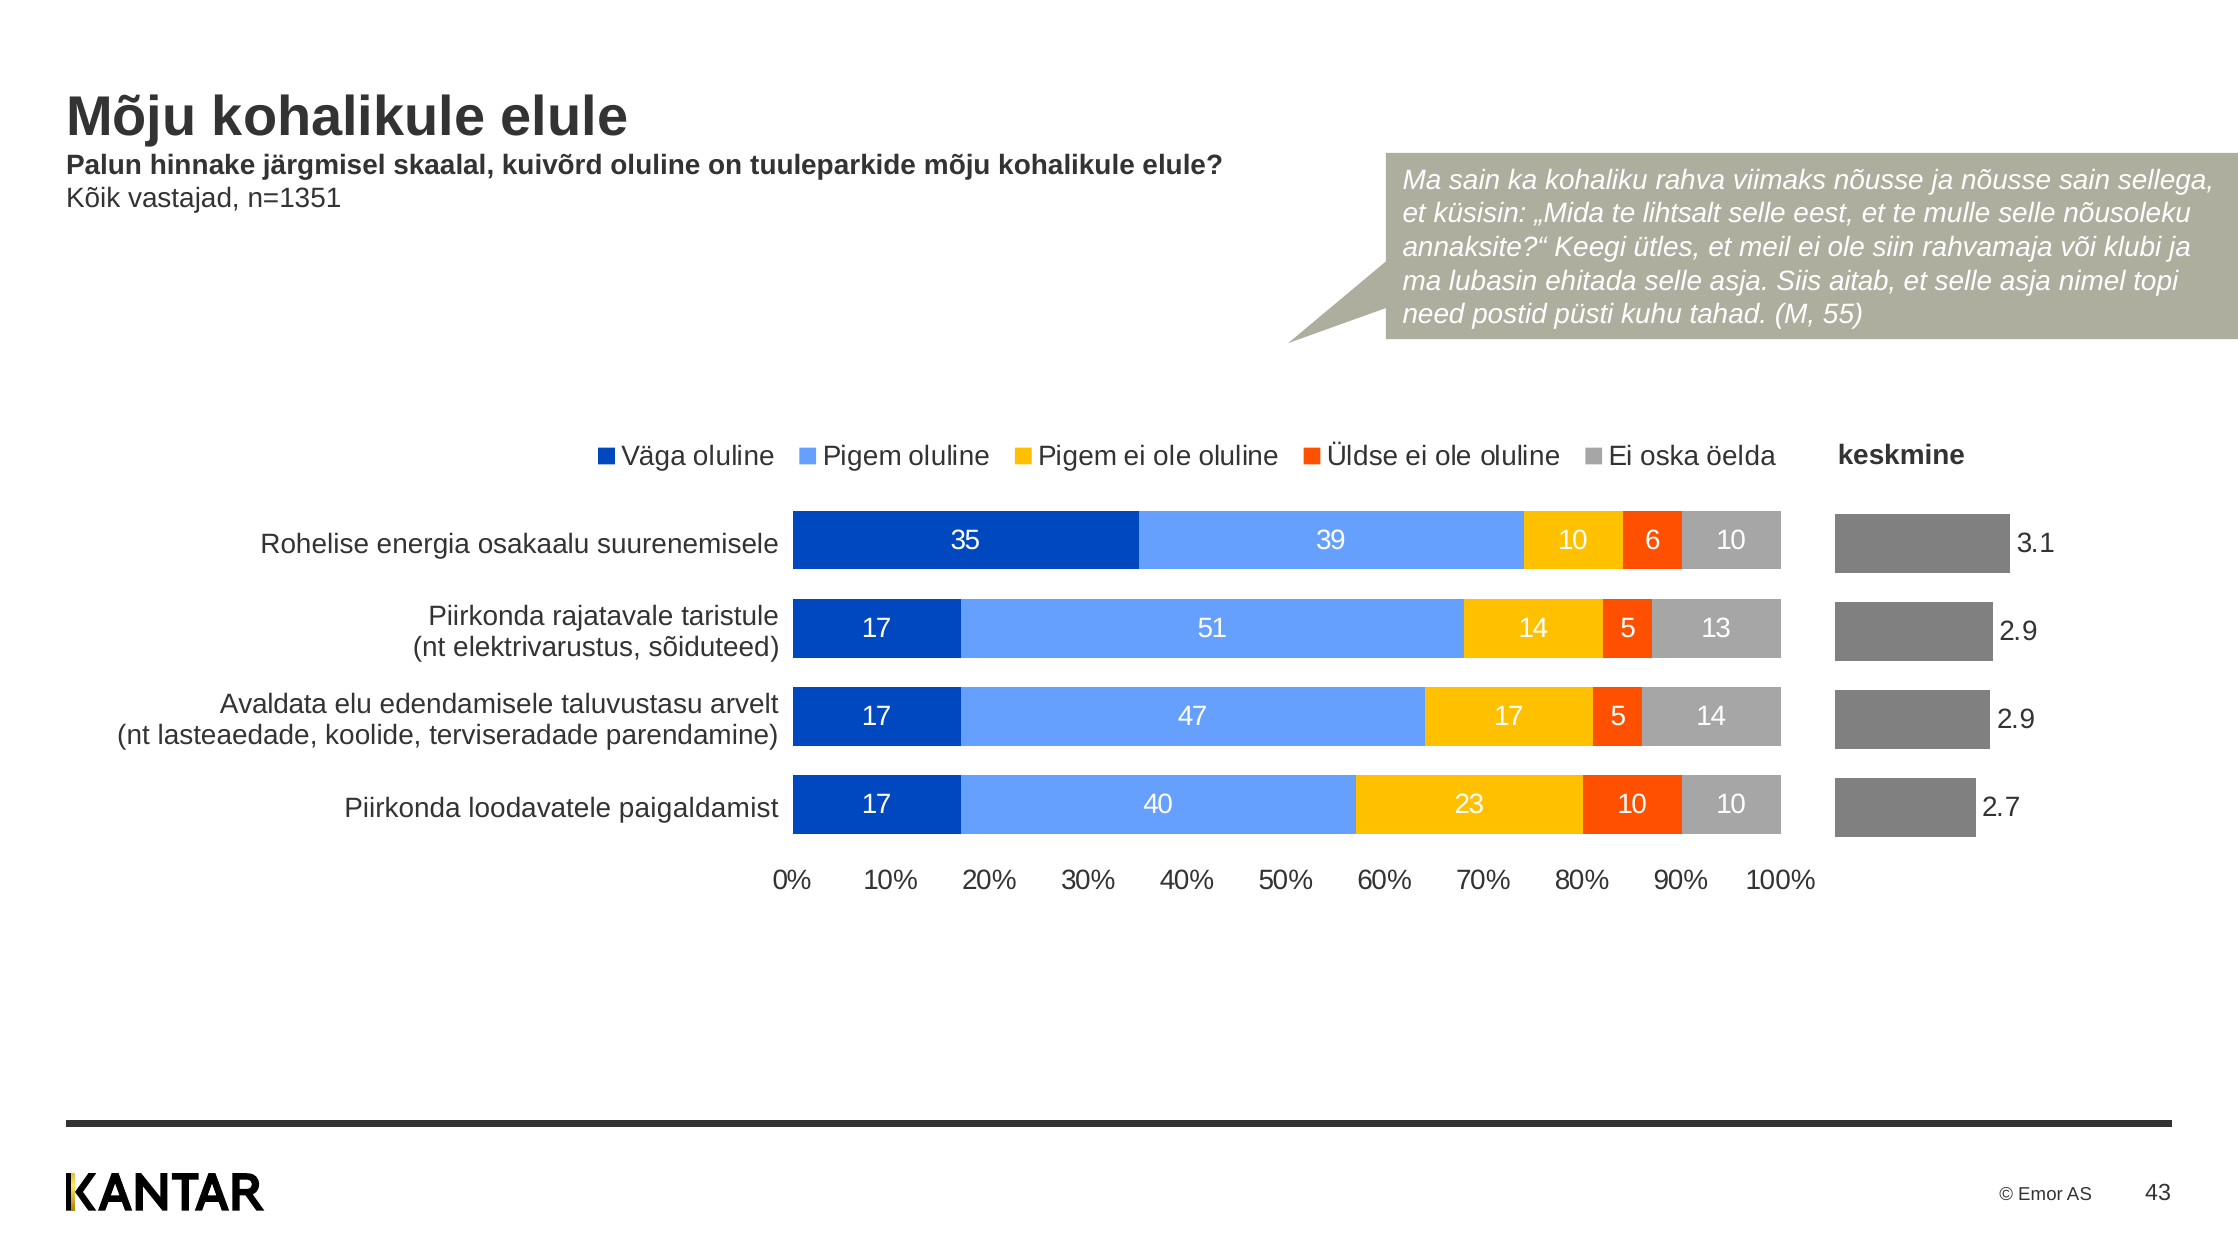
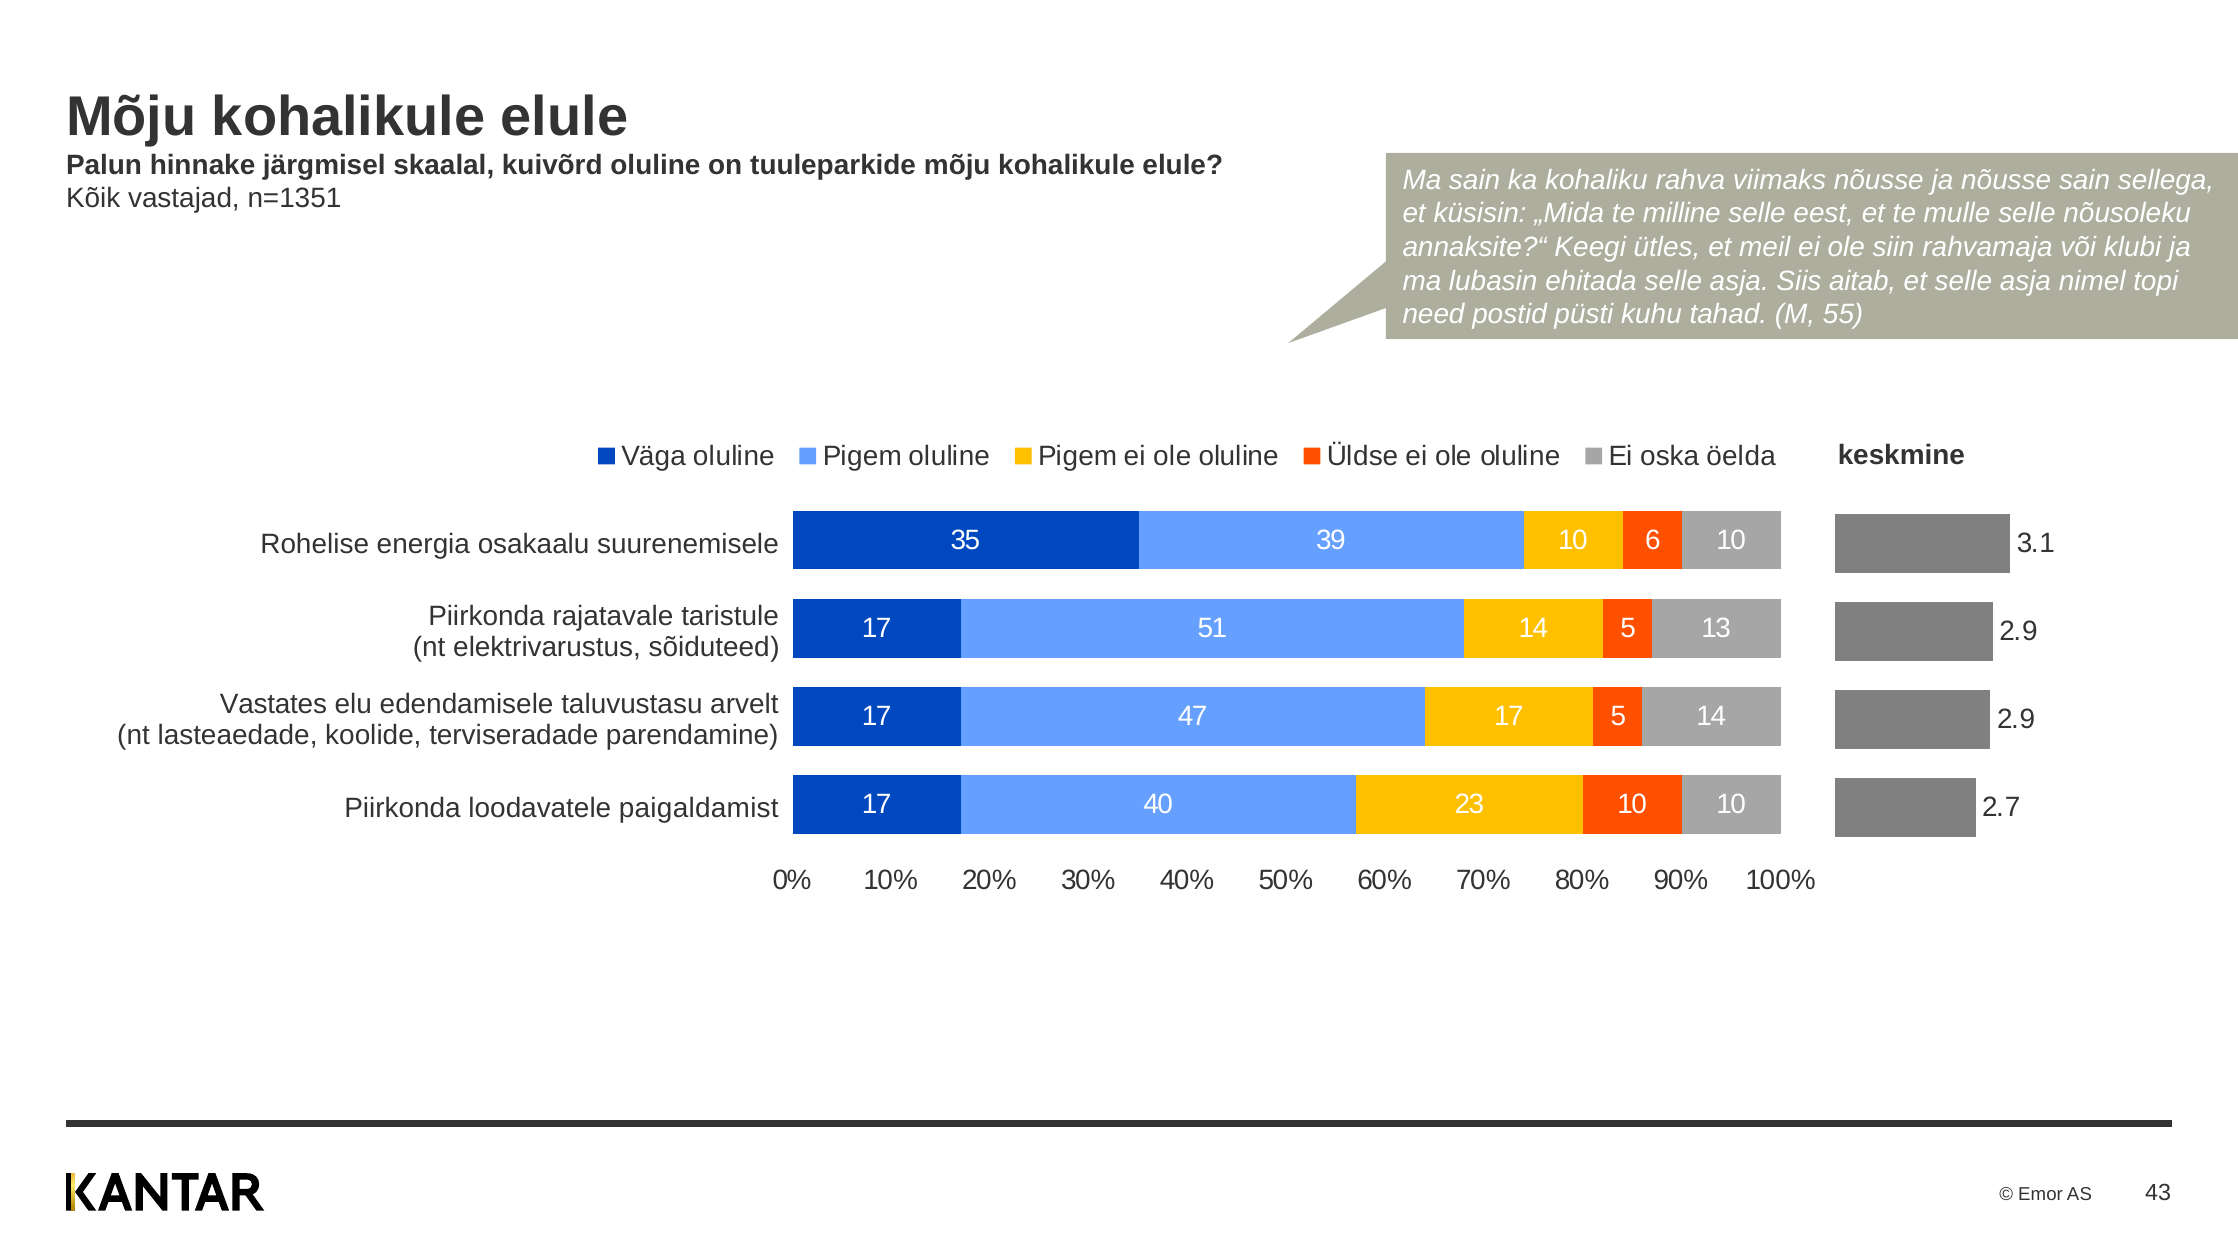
lihtsalt: lihtsalt -> milline
Avaldata: Avaldata -> Vastates
